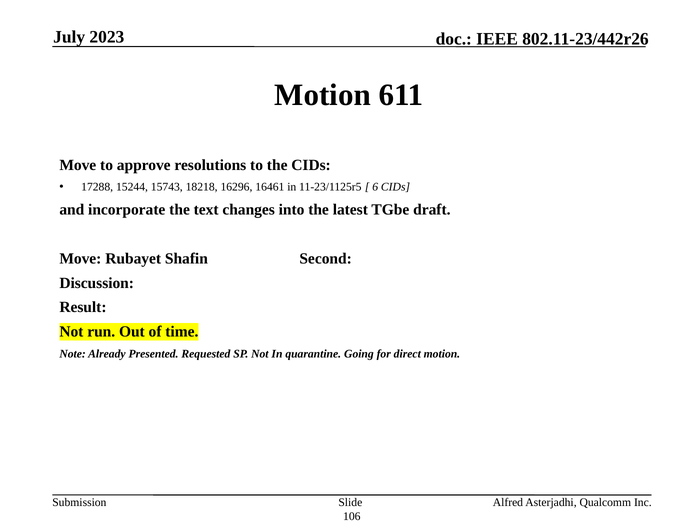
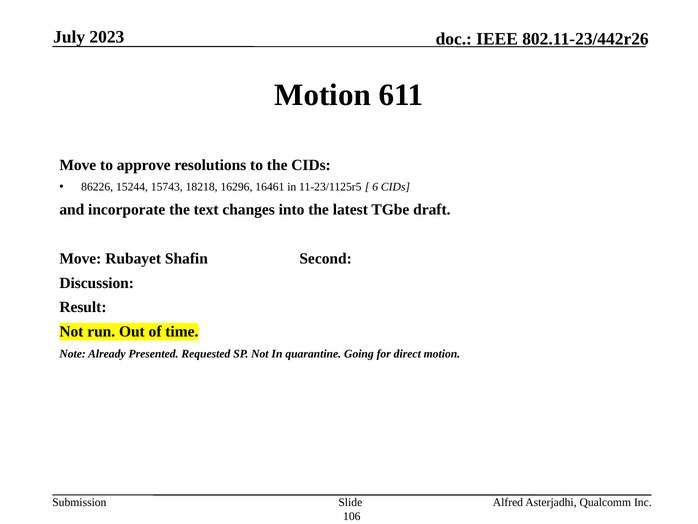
17288: 17288 -> 86226
